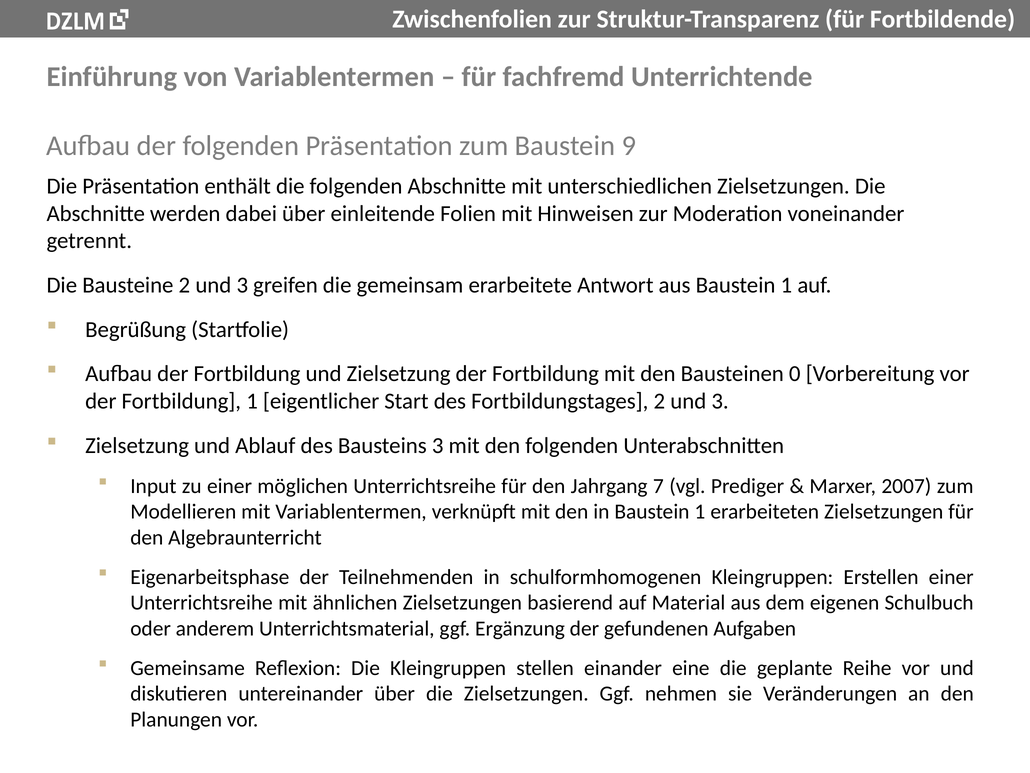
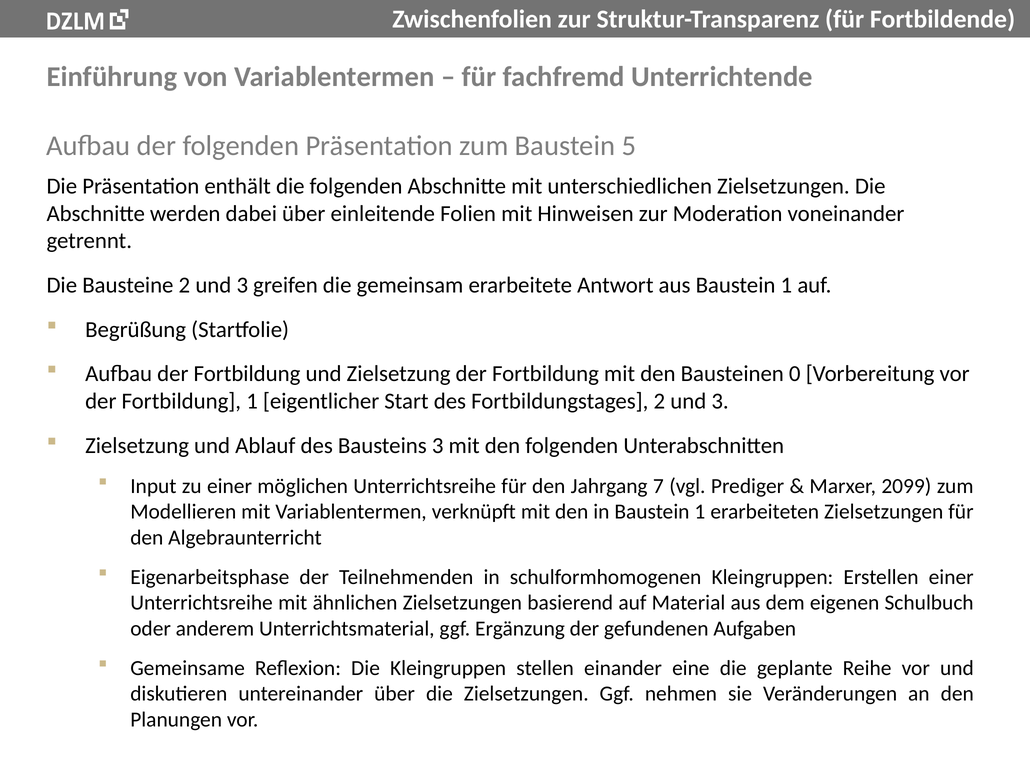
9: 9 -> 5
2007: 2007 -> 2099
